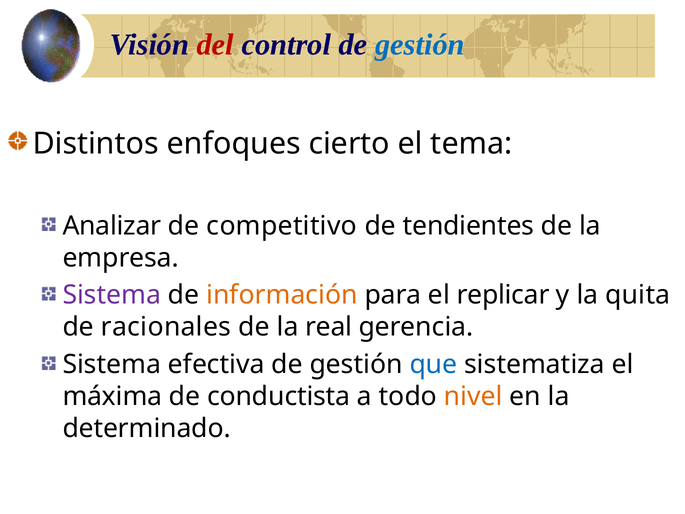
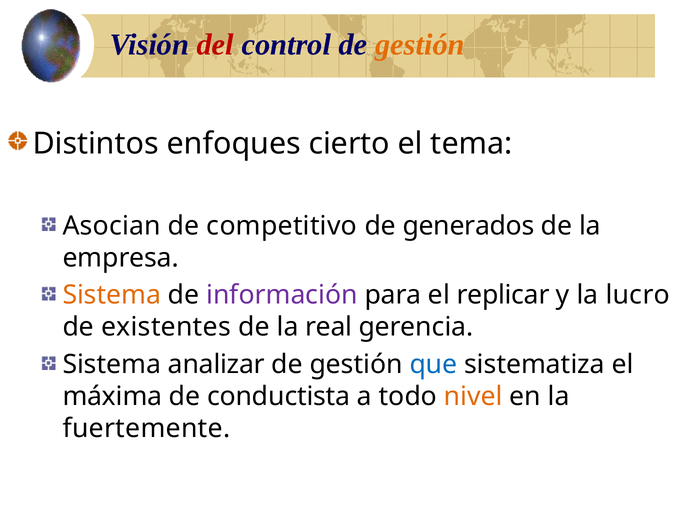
gestión at (420, 45) colour: blue -> orange
Analizar: Analizar -> Asocian
tendientes: tendientes -> generados
Sistema at (112, 295) colour: purple -> orange
información colour: orange -> purple
quita: quita -> lucro
racionales: racionales -> existentes
efectiva: efectiva -> analizar
determinado: determinado -> fuertemente
